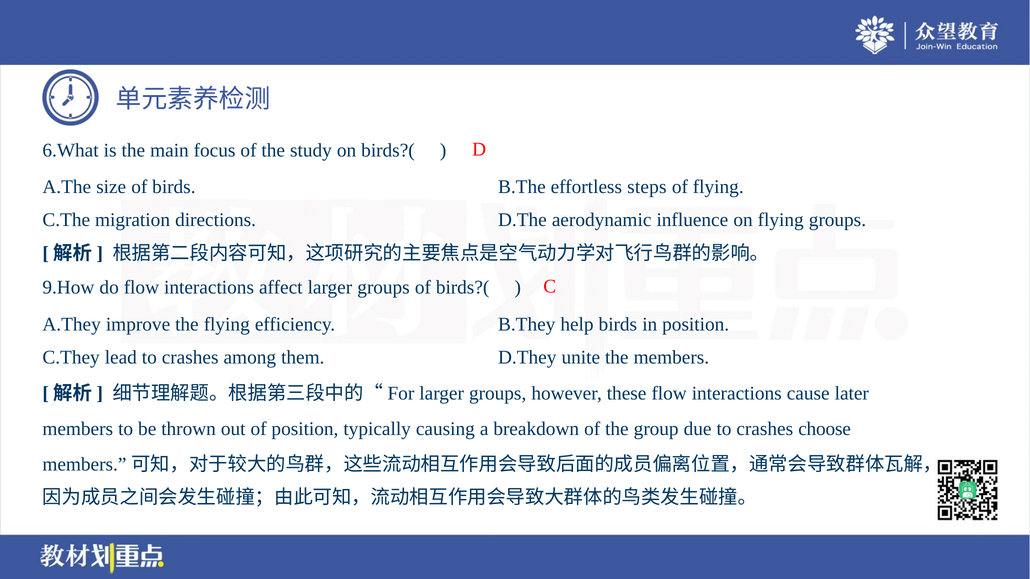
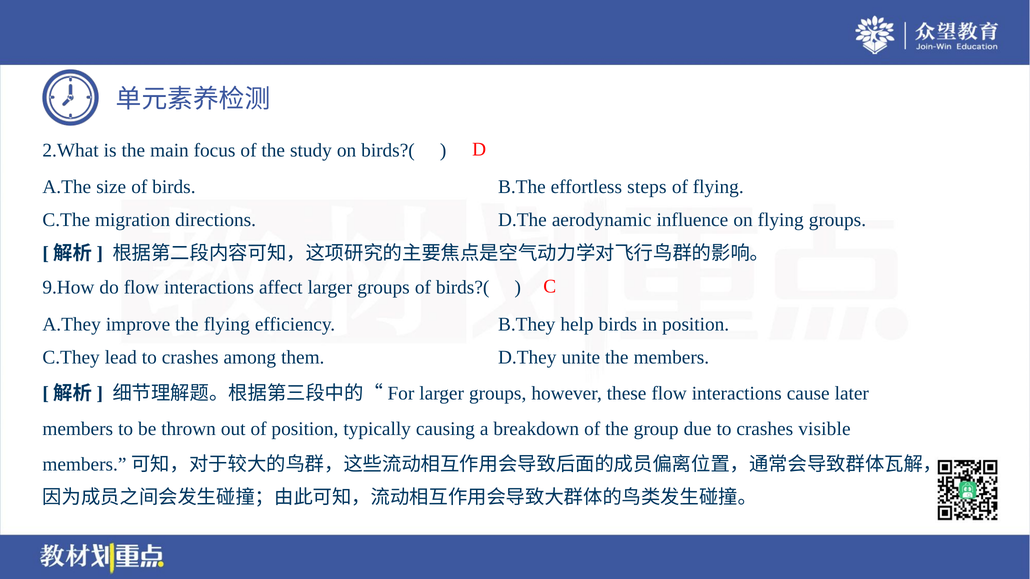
6.What: 6.What -> 2.What
choose: choose -> visible
